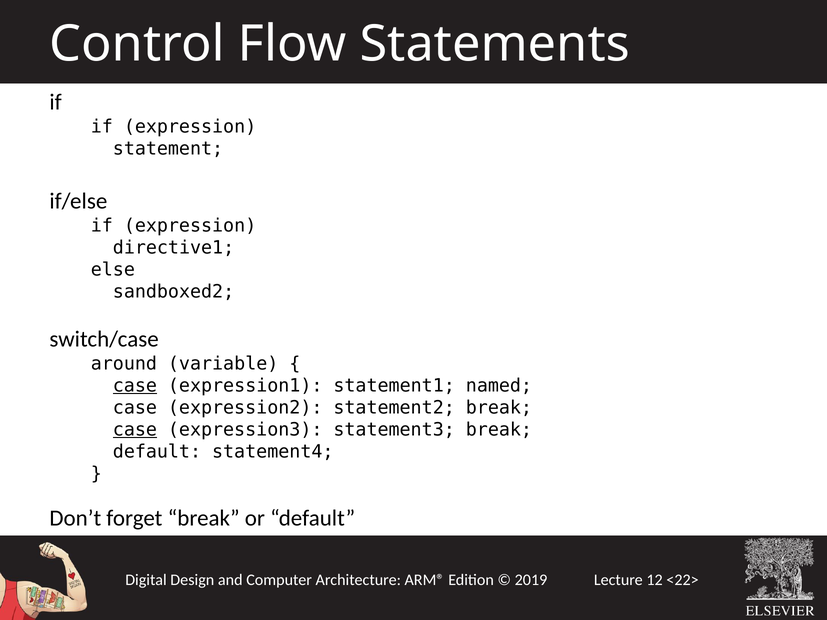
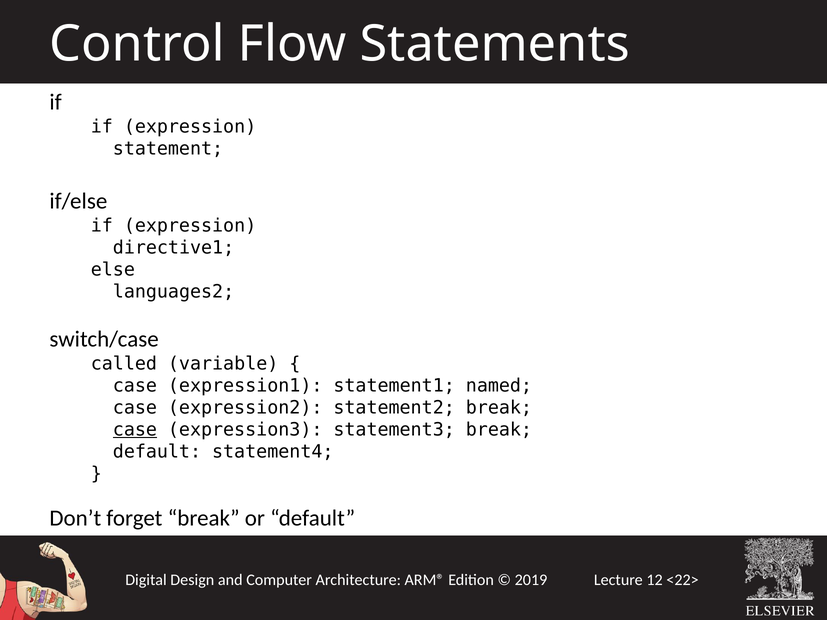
sandboxed2: sandboxed2 -> languages2
around: around -> called
case at (135, 386) underline: present -> none
